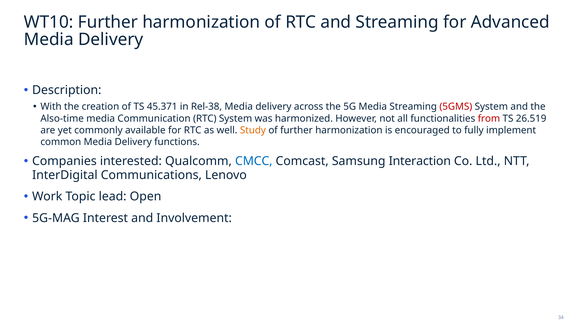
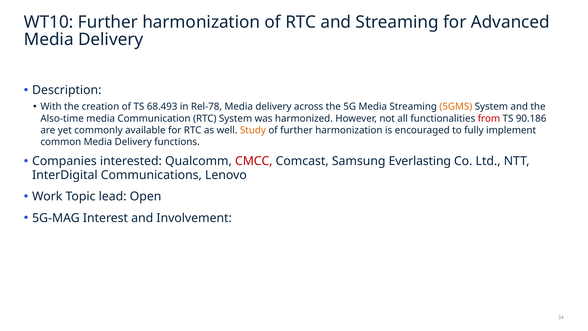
45.371: 45.371 -> 68.493
Rel-38: Rel-38 -> Rel-78
5GMS colour: red -> orange
26.519: 26.519 -> 90.186
CMCC colour: blue -> red
Interaction: Interaction -> Everlasting
